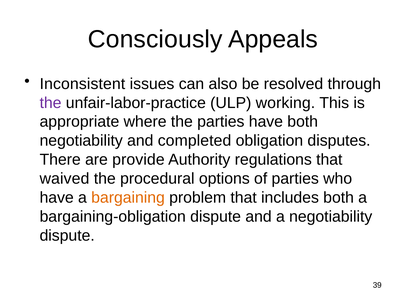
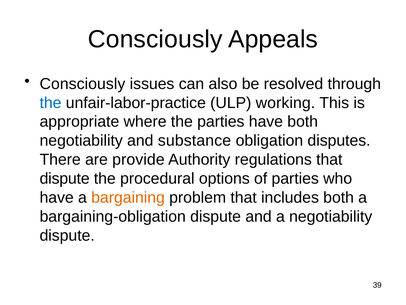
Inconsistent at (82, 84): Inconsistent -> Consciously
the at (51, 103) colour: purple -> blue
completed: completed -> substance
waived at (64, 178): waived -> dispute
